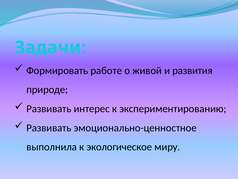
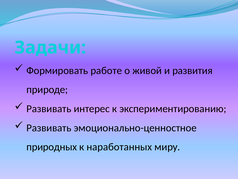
выполнила: выполнила -> природных
экологическое: экологическое -> наработанных
